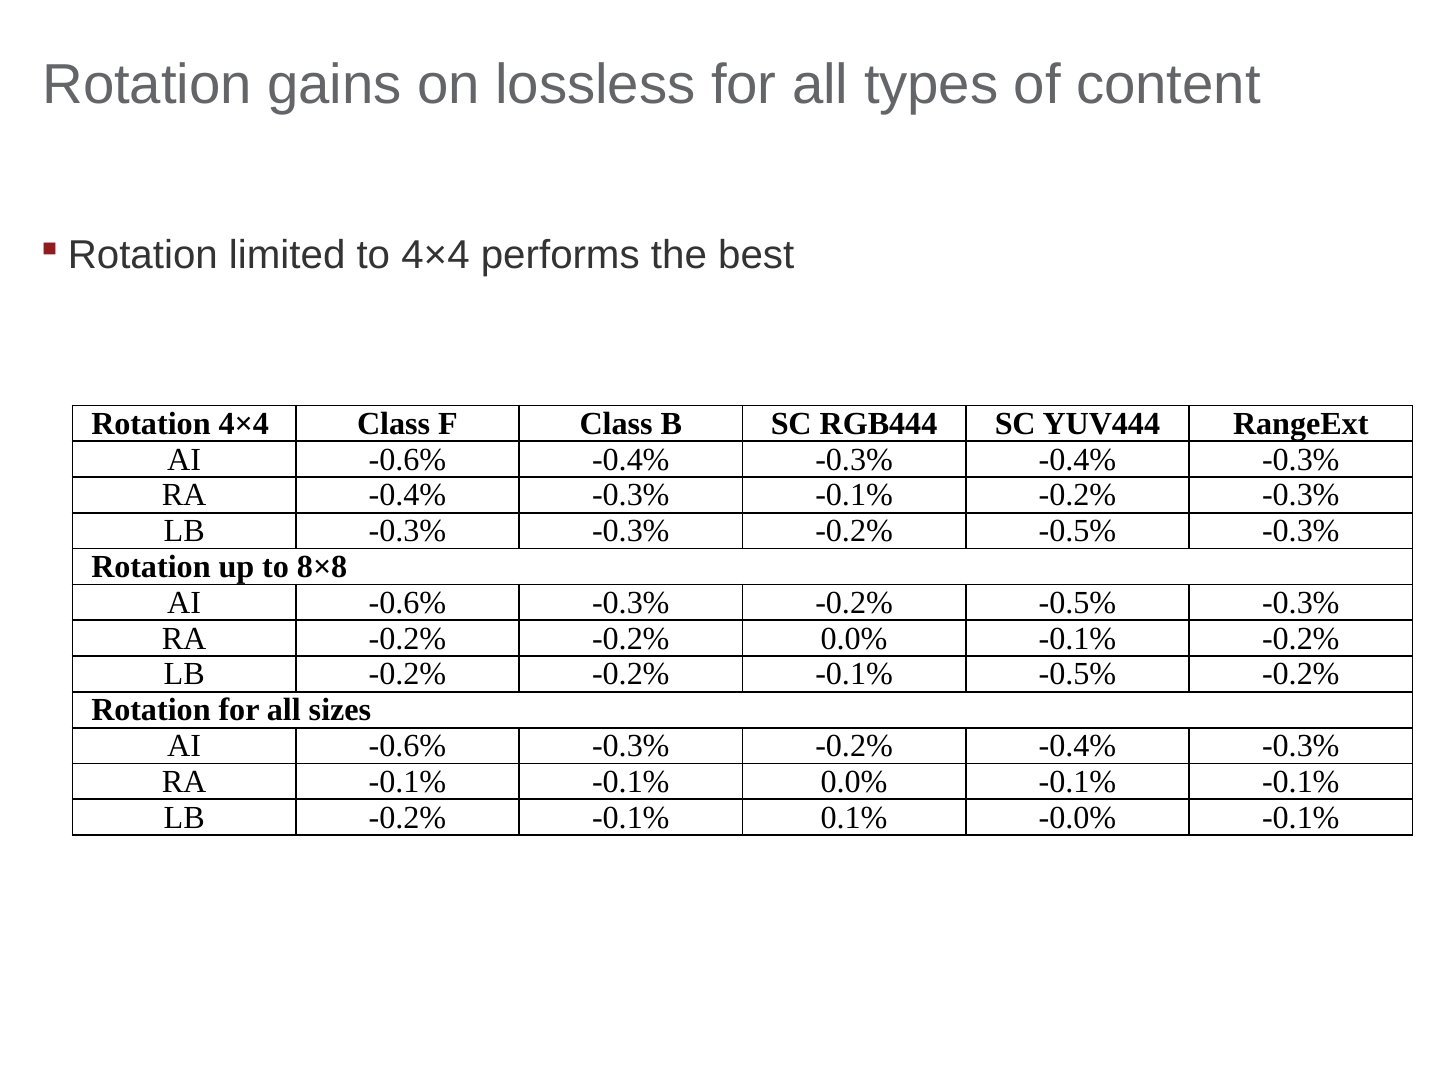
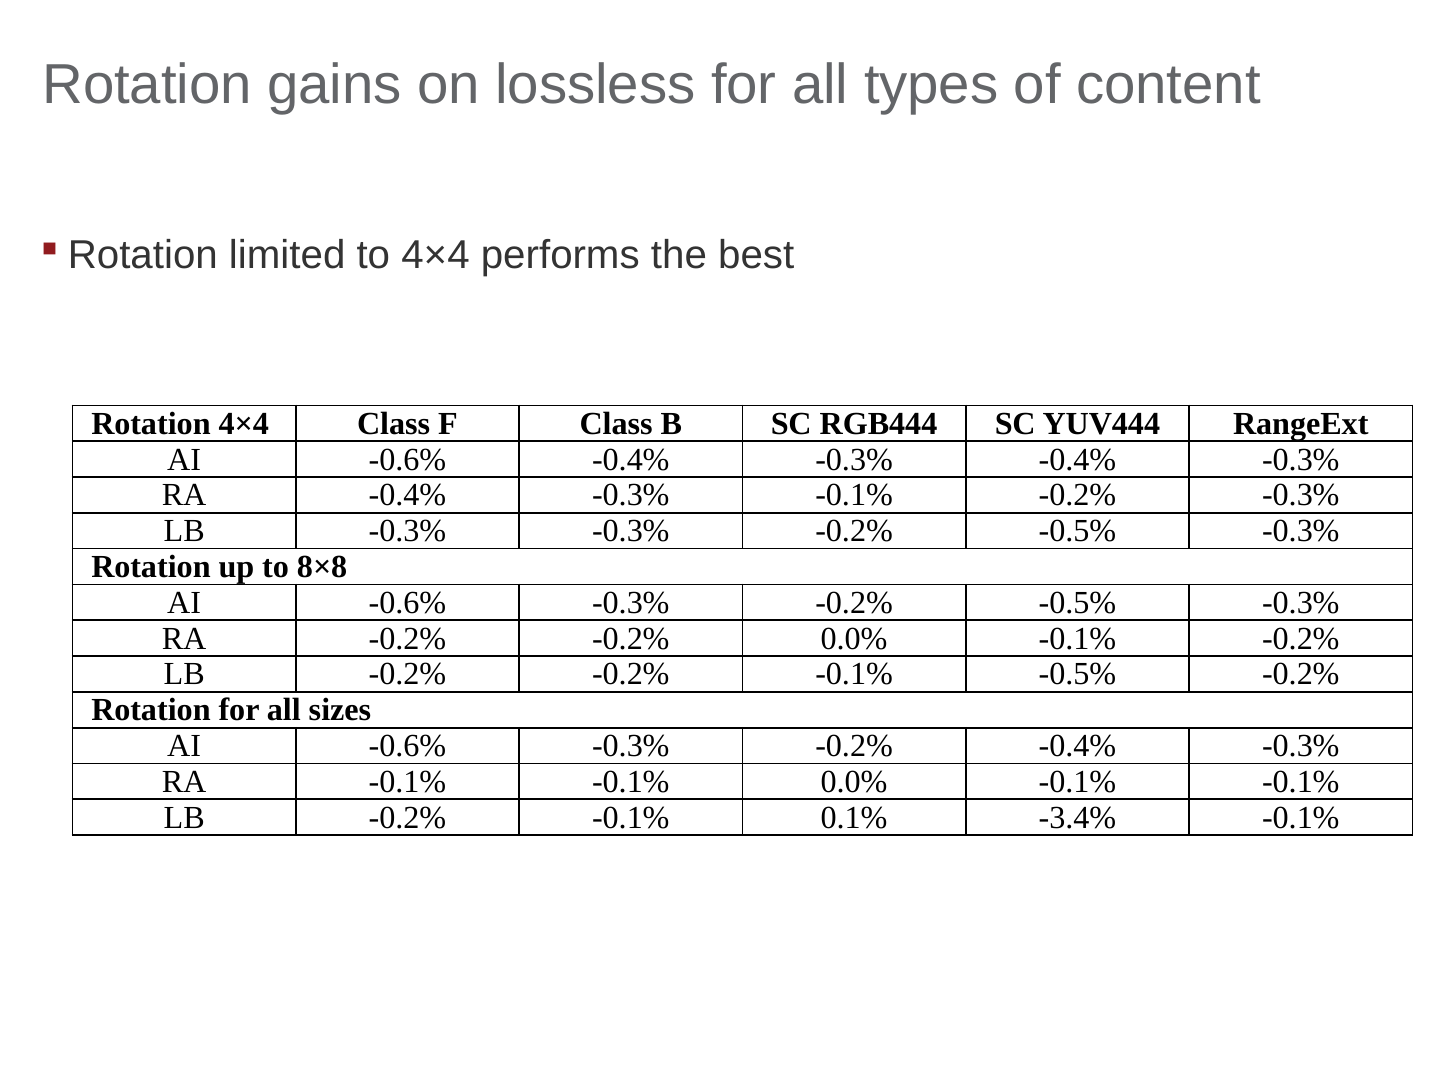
-0.0%: -0.0% -> -3.4%
